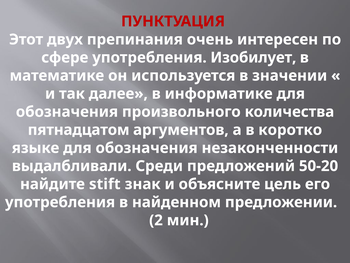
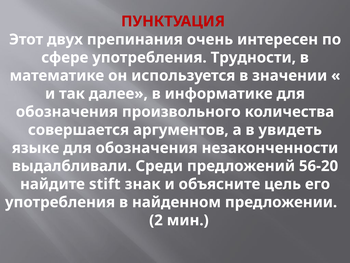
Изобилует: Изобилует -> Трудности
пятнадцатом: пятнадцатом -> совершается
коротко: коротко -> увидеть
50-20: 50-20 -> 56-20
